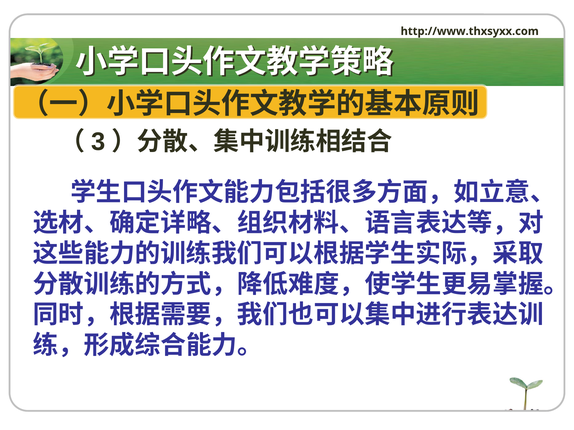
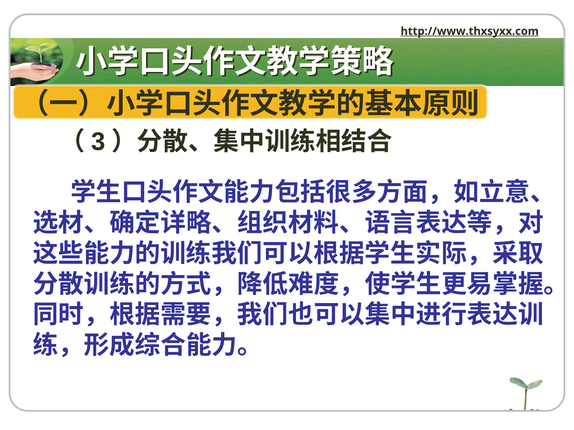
http://www.thxsyxx.com underline: none -> present
